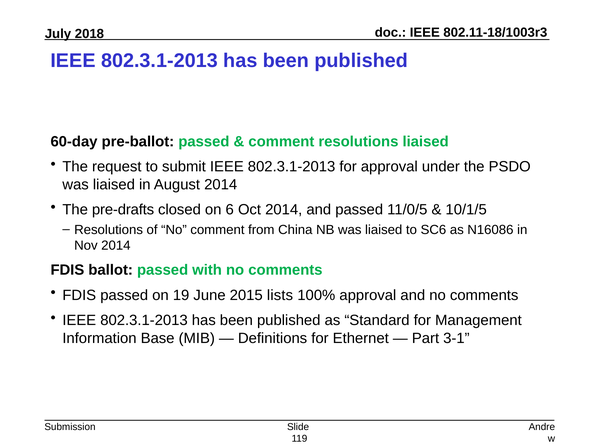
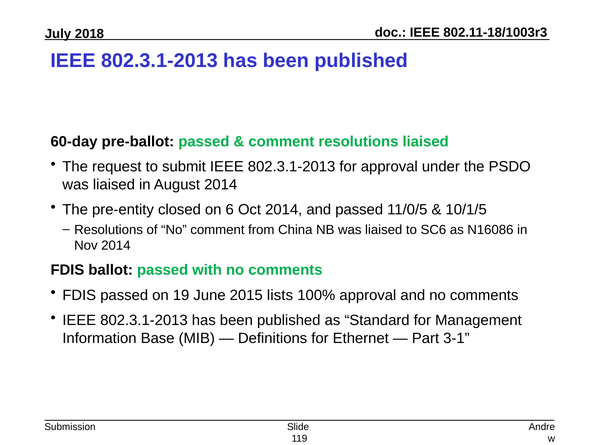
pre-drafts: pre-drafts -> pre-entity
